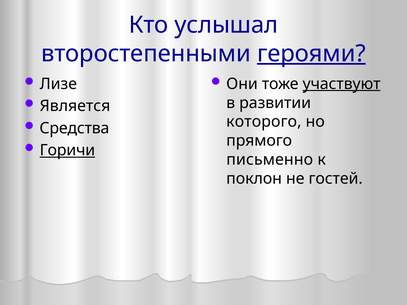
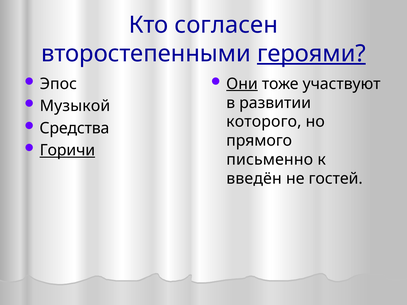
услышал: услышал -> согласен
Лизе: Лизе -> Эпос
Они underline: none -> present
участвуют underline: present -> none
Является: Является -> Музыкой
поклон: поклон -> введён
